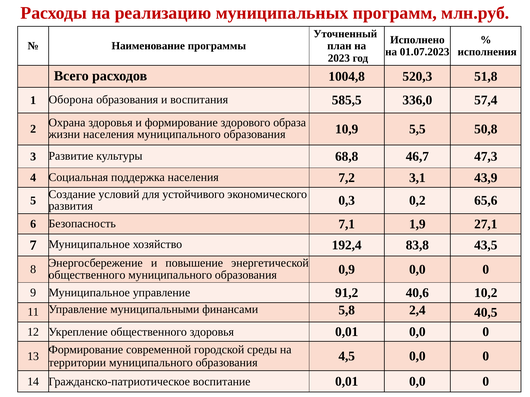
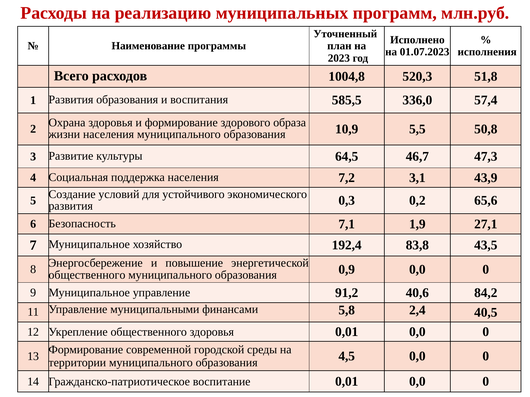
1 Оборона: Оборона -> Развития
68,8: 68,8 -> 64,5
10,2: 10,2 -> 84,2
